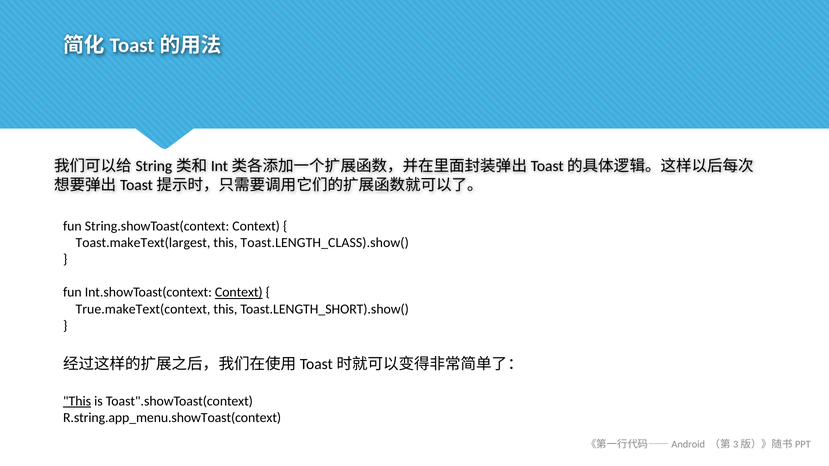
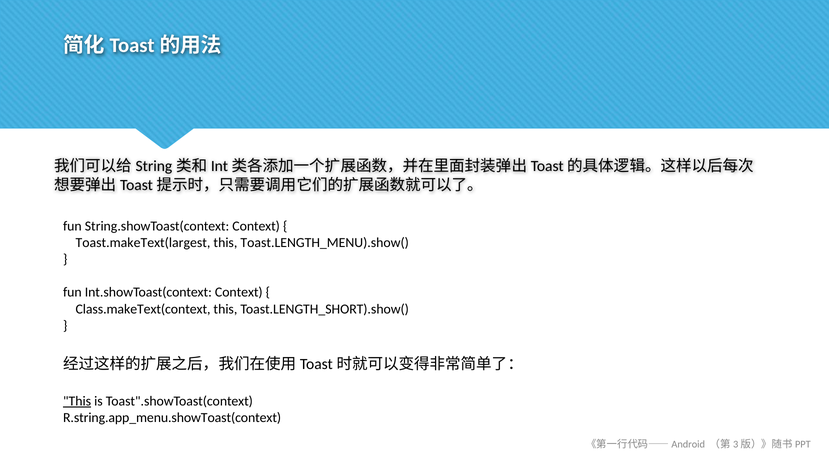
Toast.LENGTH_CLASS).show(: Toast.LENGTH_CLASS).show( -> Toast.LENGTH_MENU).show(
Context at (239, 293) underline: present -> none
True.makeText(context: True.makeText(context -> Class.makeText(context
